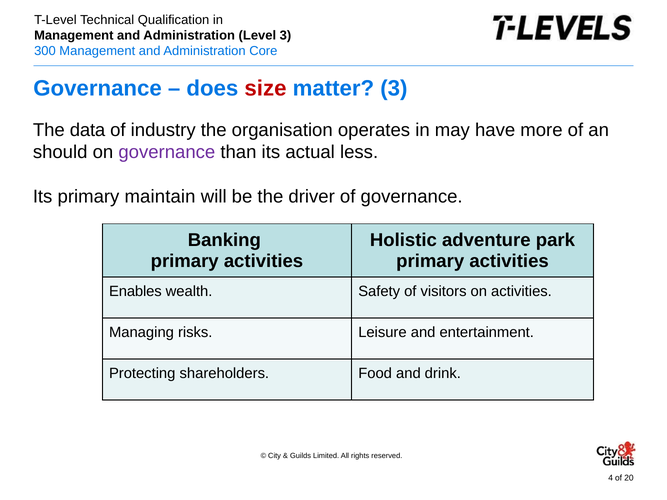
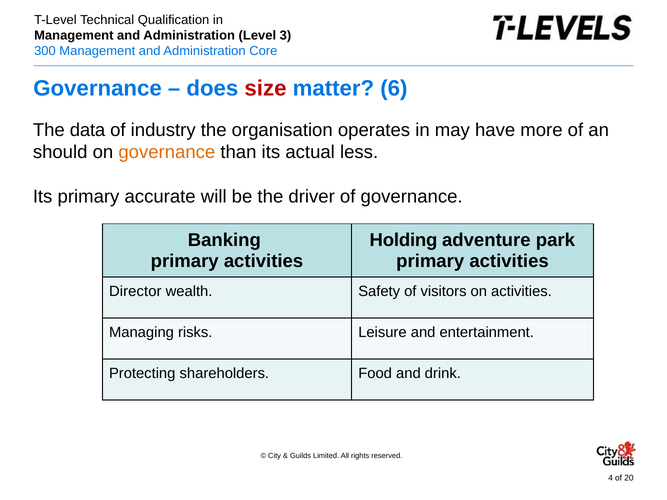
matter 3: 3 -> 6
governance at (167, 152) colour: purple -> orange
maintain: maintain -> accurate
Holistic: Holistic -> Holding
Enables: Enables -> Director
